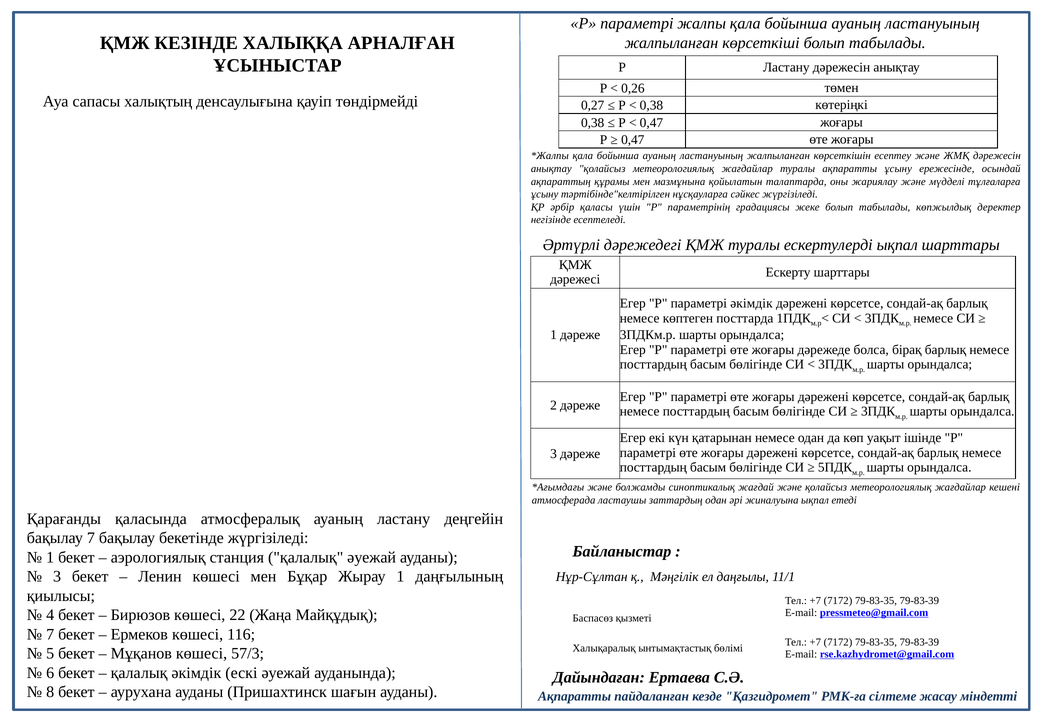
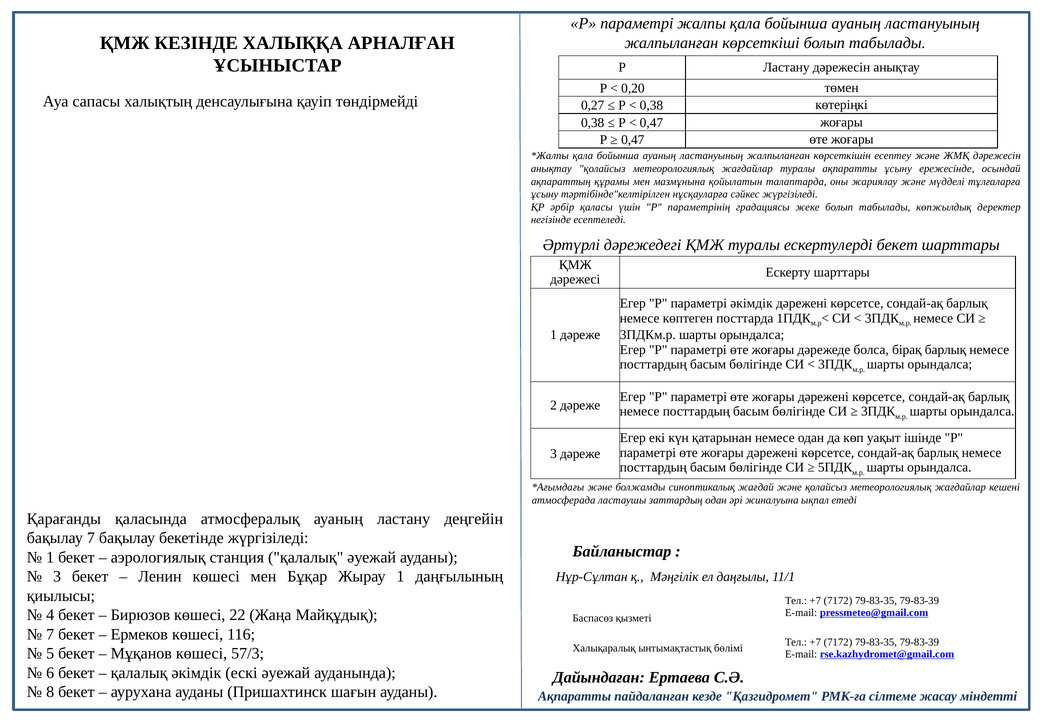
0,26: 0,26 -> 0,20
ескертулерді ықпал: ықпал -> бекет
